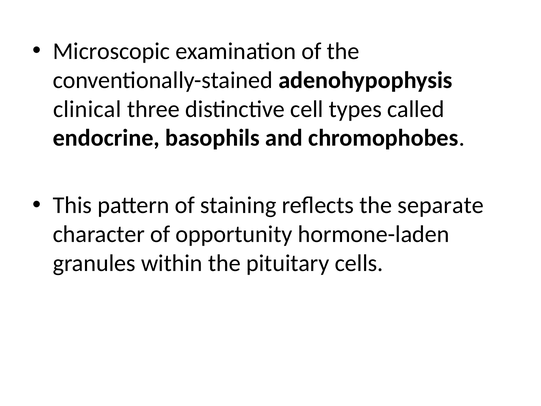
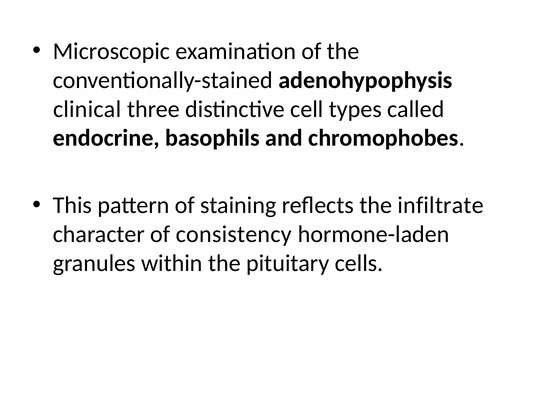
separate: separate -> infiltrate
opportunity: opportunity -> consistency
